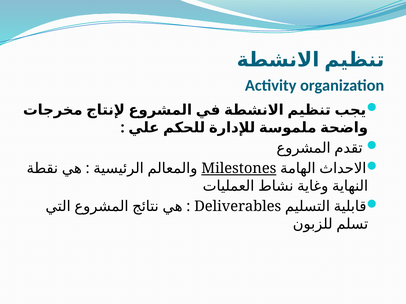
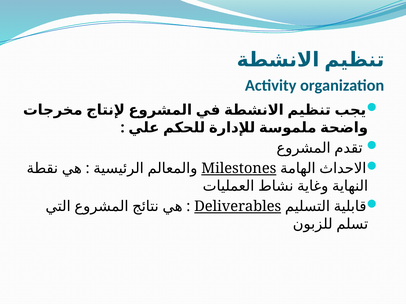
Deliverables underline: none -> present
